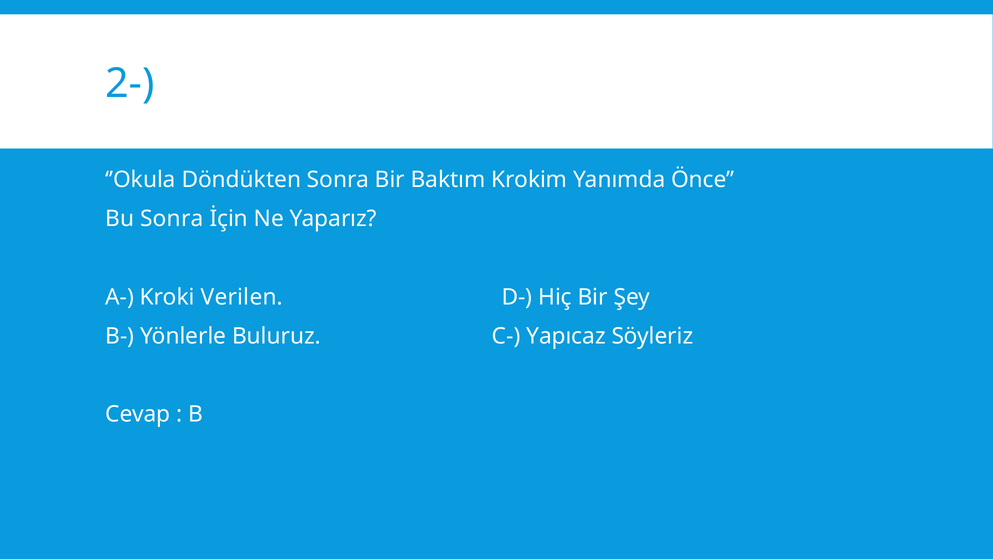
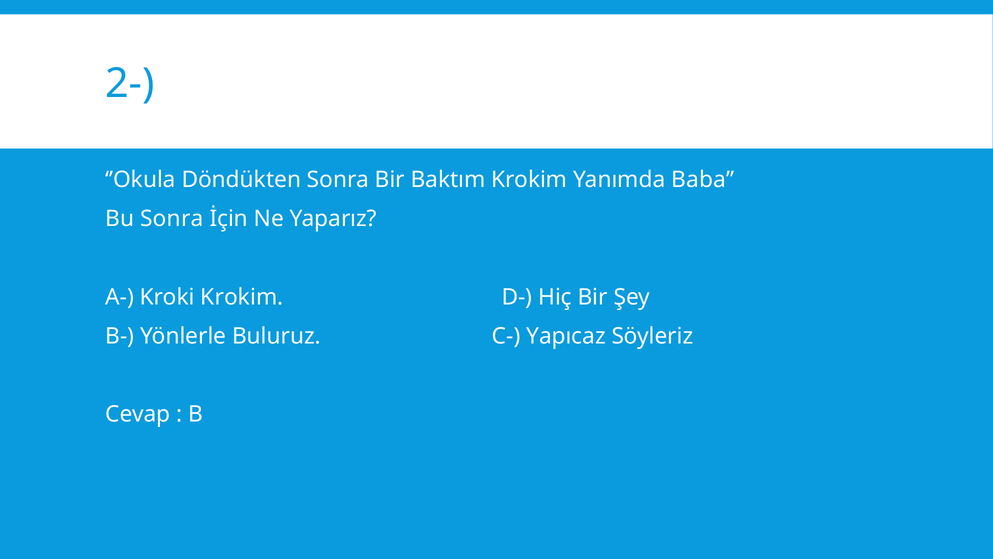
Önce: Önce -> Baba
Kroki Verilen: Verilen -> Krokim
